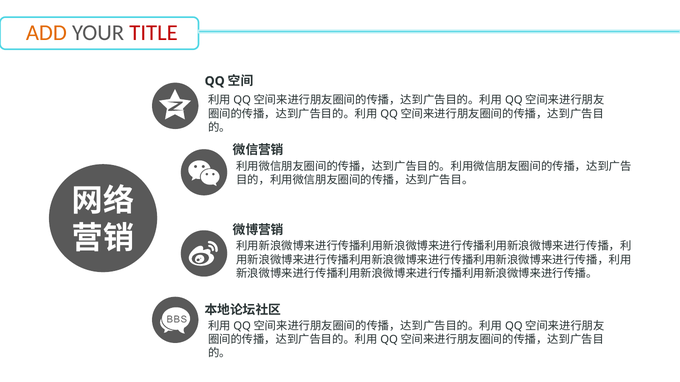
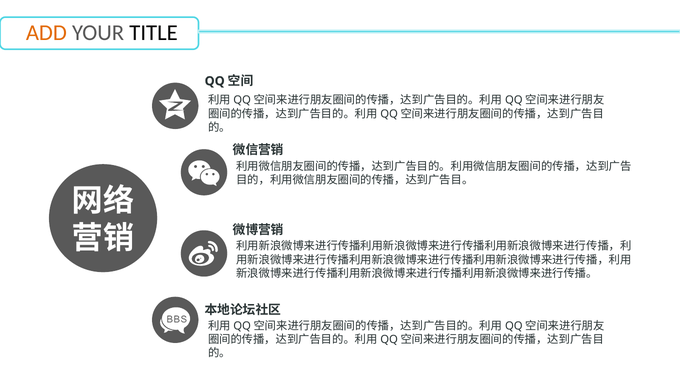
TITLE colour: red -> black
